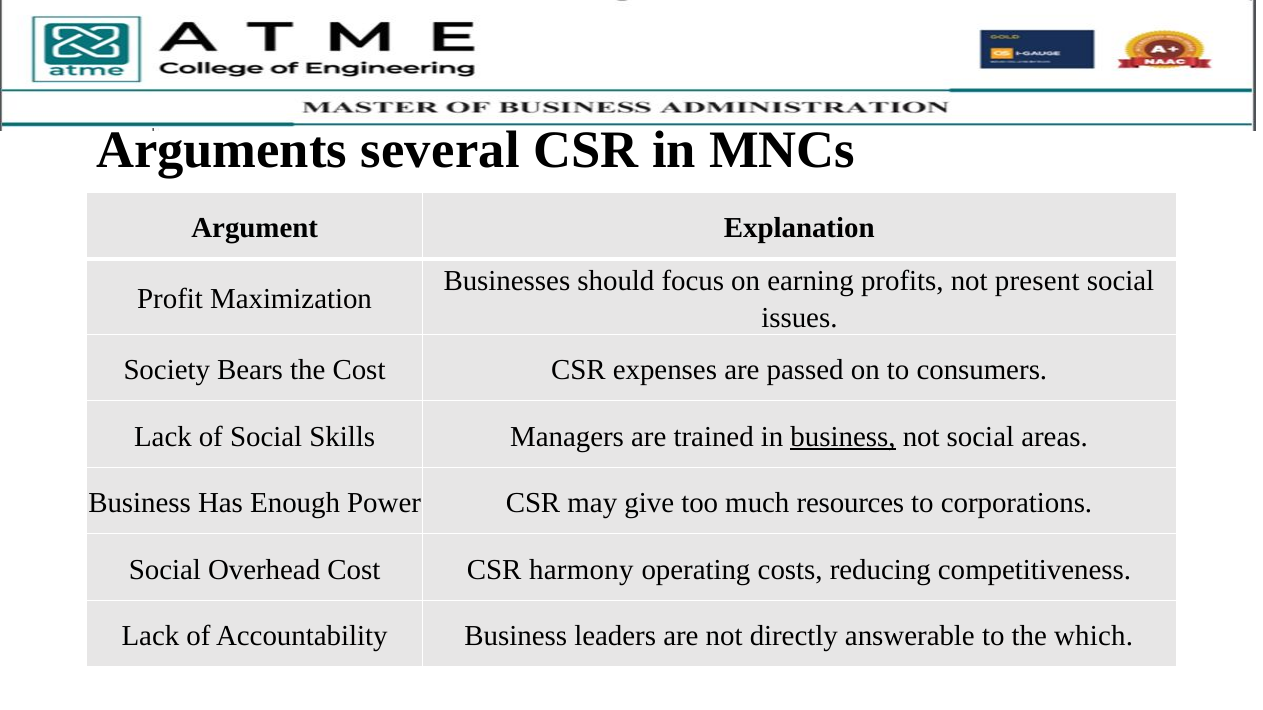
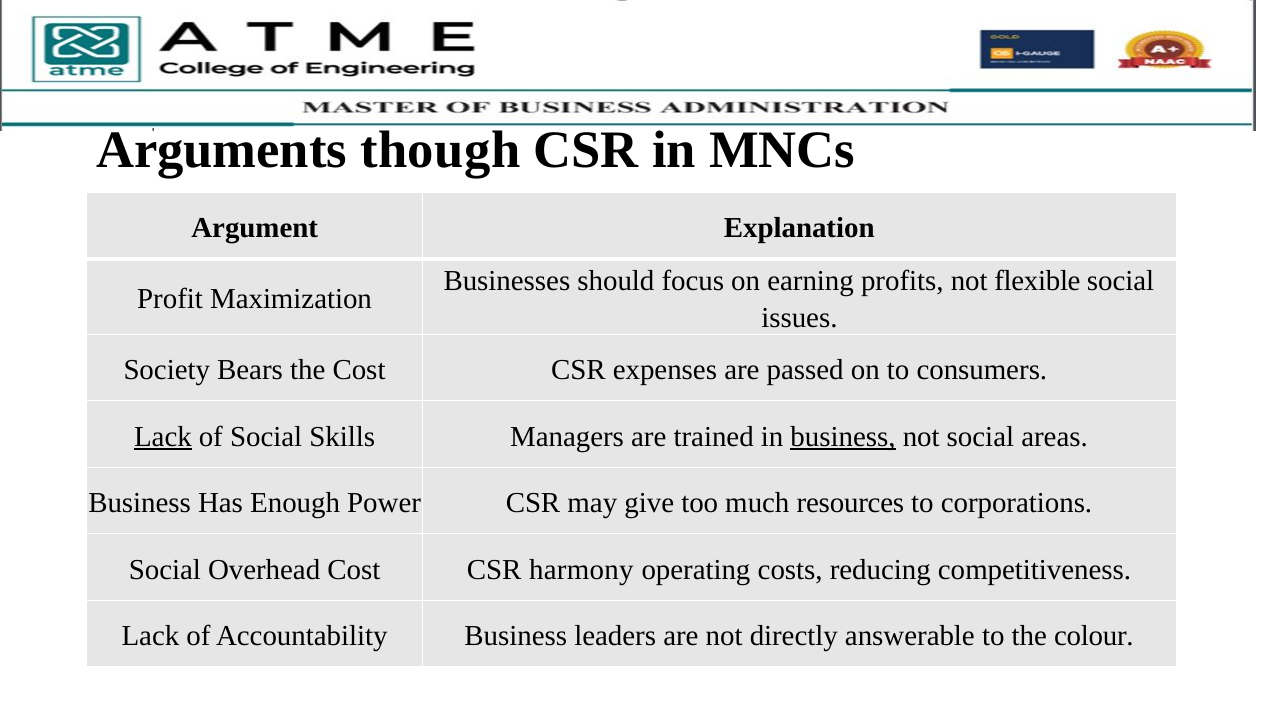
several: several -> though
present: present -> flexible
Lack at (163, 437) underline: none -> present
which: which -> colour
